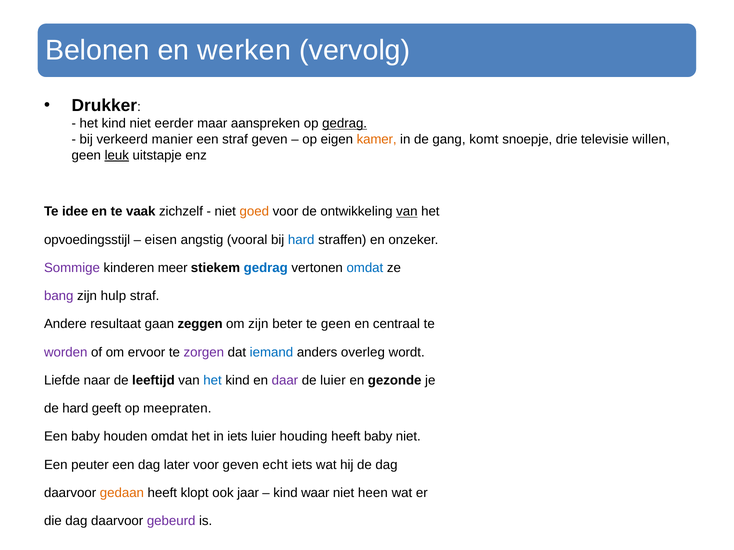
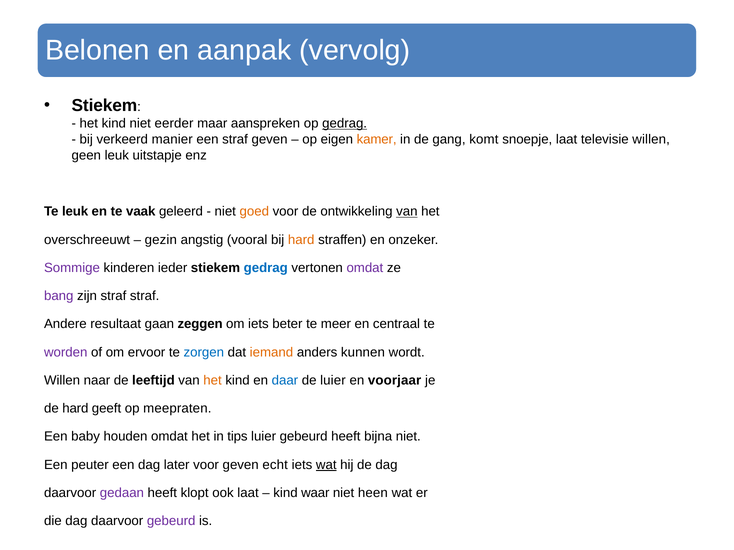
werken: werken -> aanpak
Drukker at (104, 106): Drukker -> Stiekem
snoepje drie: drie -> laat
leuk at (117, 155) underline: present -> none
Te idee: idee -> leuk
zichzelf: zichzelf -> geleerd
opvoedingsstijl: opvoedingsstijl -> overschreeuwt
eisen: eisen -> gezin
hard at (301, 240) colour: blue -> orange
meer: meer -> ieder
omdat at (365, 268) colour: blue -> purple
zijn hulp: hulp -> straf
om zijn: zijn -> iets
te geen: geen -> meer
zorgen colour: purple -> blue
iemand colour: blue -> orange
overleg: overleg -> kunnen
Liefde at (62, 381): Liefde -> Willen
het at (213, 381) colour: blue -> orange
daar colour: purple -> blue
gezonde: gezonde -> voorjaar
in iets: iets -> tips
luier houding: houding -> gebeurd
heeft baby: baby -> bijna
wat at (326, 465) underline: none -> present
gedaan colour: orange -> purple
ook jaar: jaar -> laat
